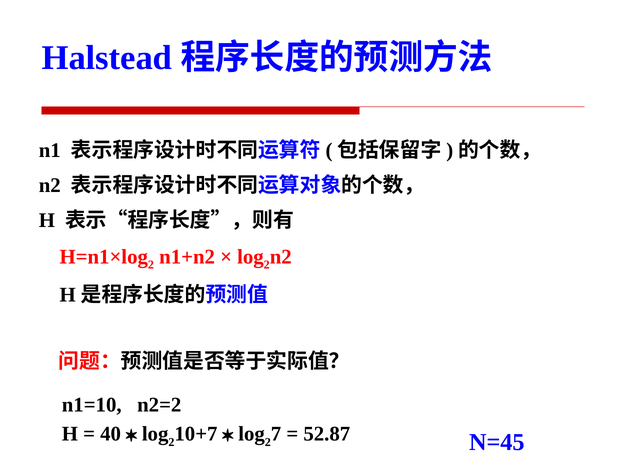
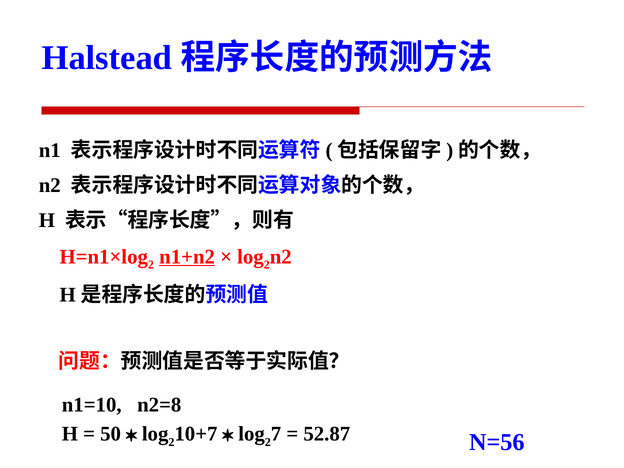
n1+n2 underline: none -> present
n2=2: n2=2 -> n2=8
40: 40 -> 50
N=45: N=45 -> N=56
